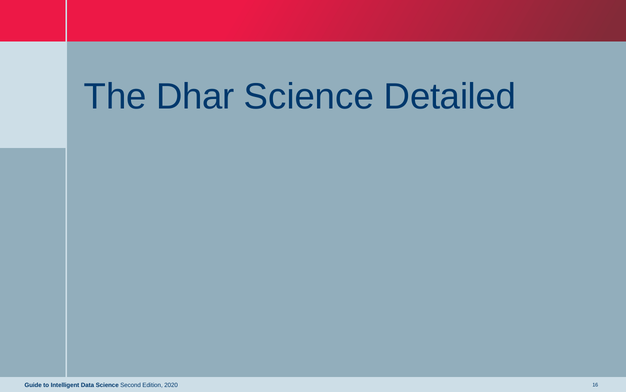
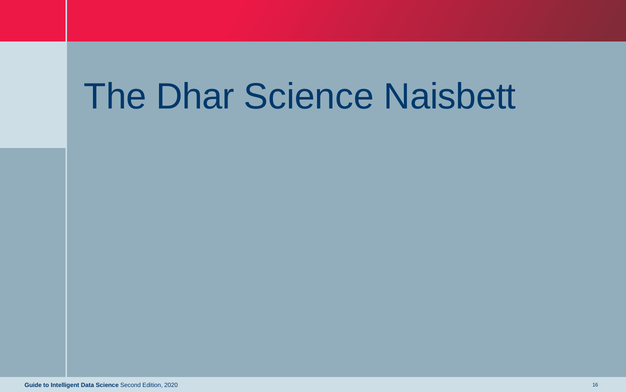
Detailed: Detailed -> Naisbett
